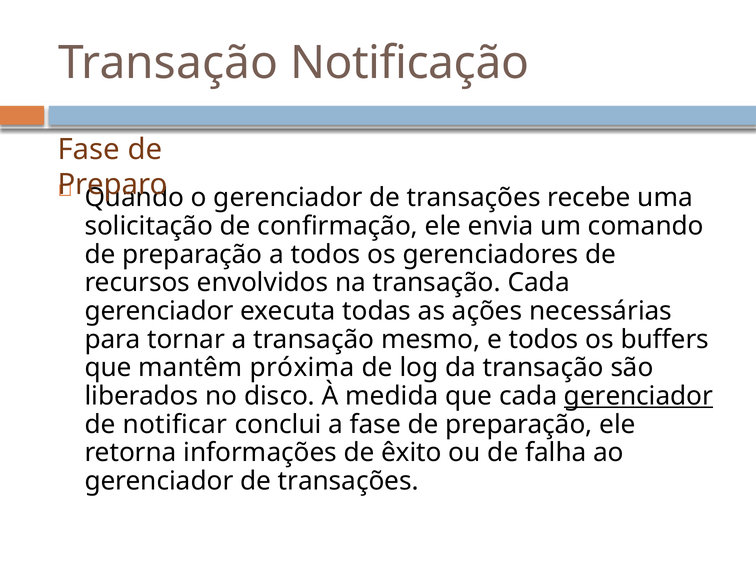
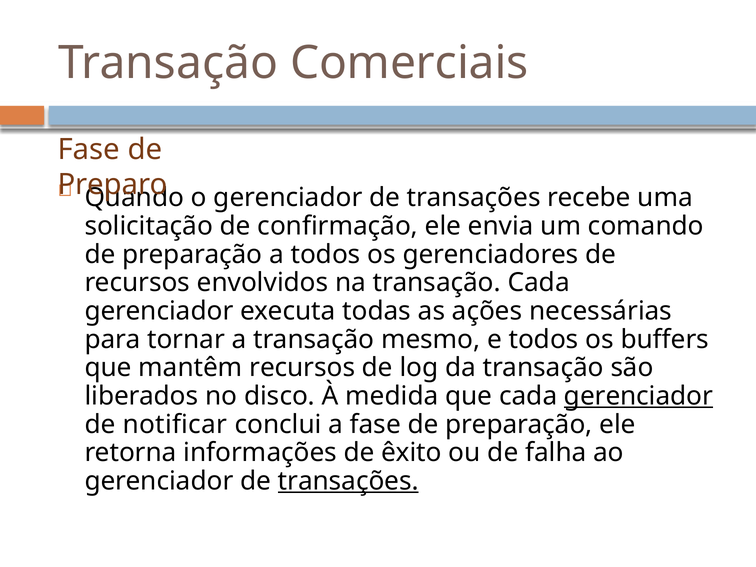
Notificação: Notificação -> Comerciais
mantêm próxima: próxima -> recursos
transações at (348, 481) underline: none -> present
